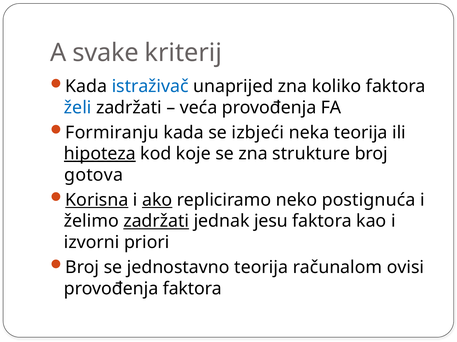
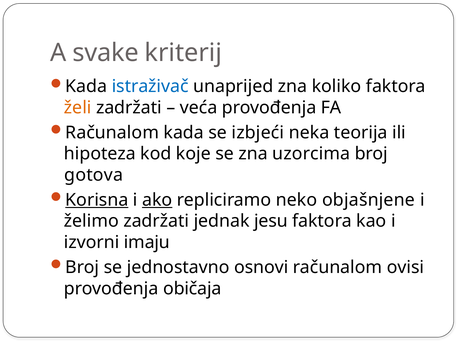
želi colour: blue -> orange
Formiranju at (112, 133): Formiranju -> Računalom
hipoteza underline: present -> none
strukture: strukture -> uzorcima
postignuća: postignuća -> objašnjene
zadržati at (156, 222) underline: present -> none
priori: priori -> imaju
jednostavno teorija: teorija -> osnovi
provođenja faktora: faktora -> običaja
